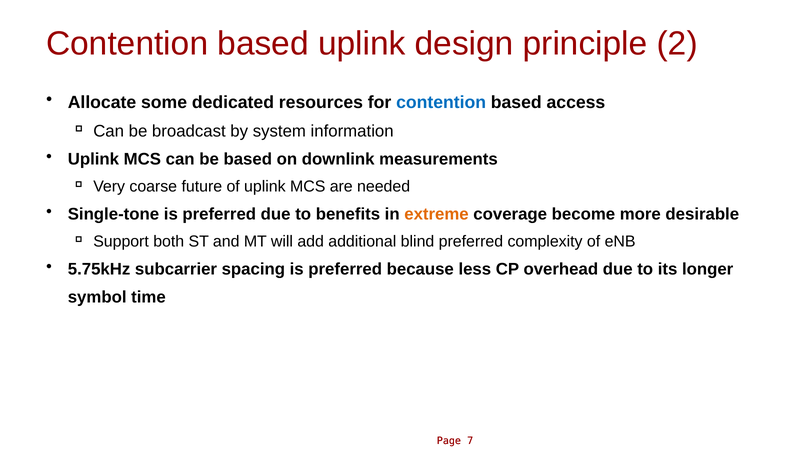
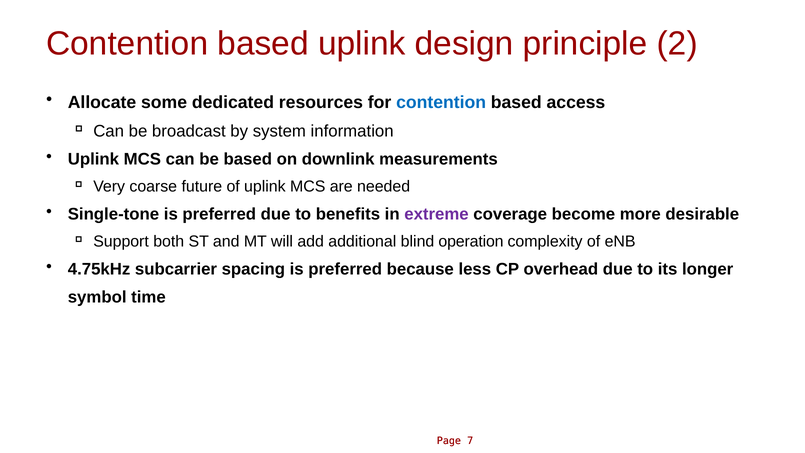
extreme colour: orange -> purple
blind preferred: preferred -> operation
5.75kHz: 5.75kHz -> 4.75kHz
